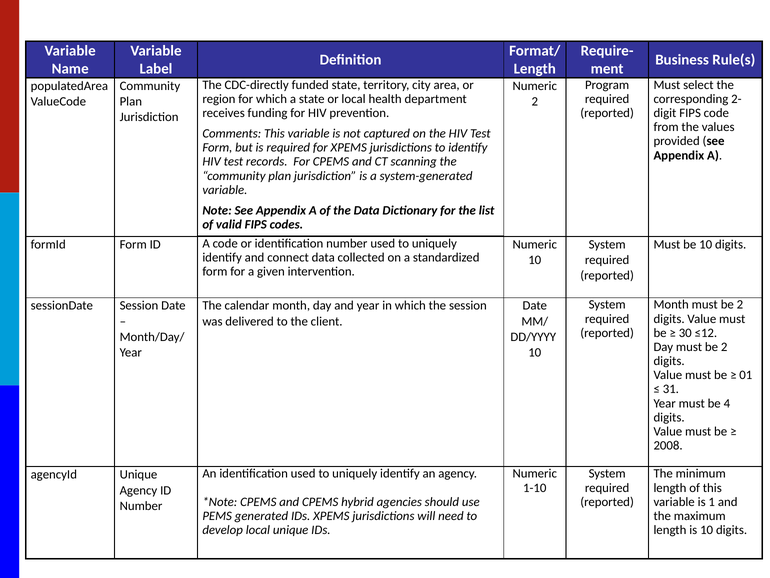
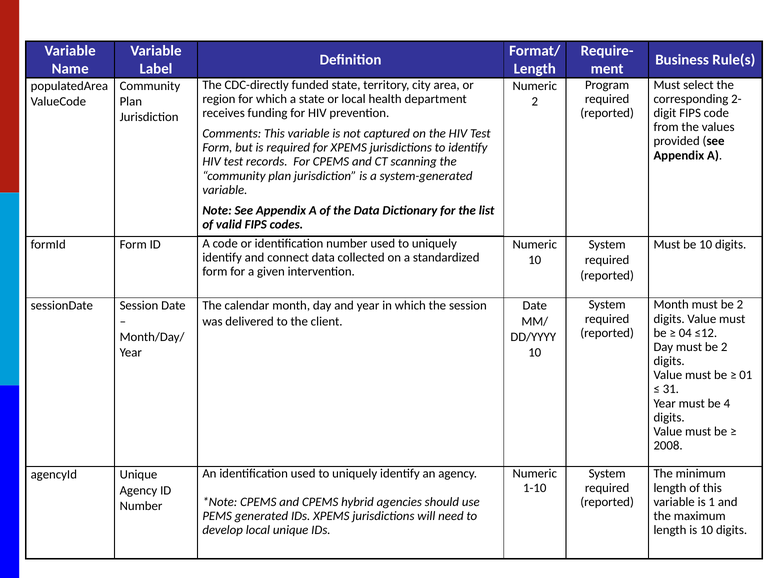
30: 30 -> 04
